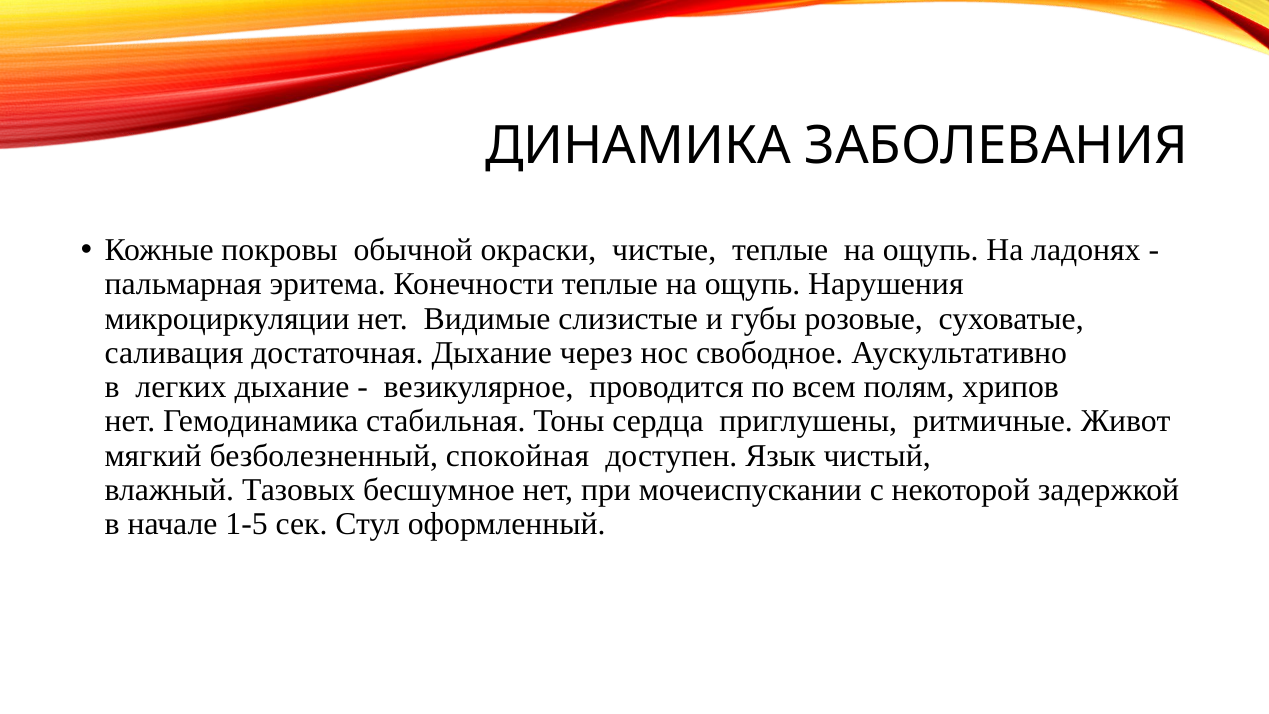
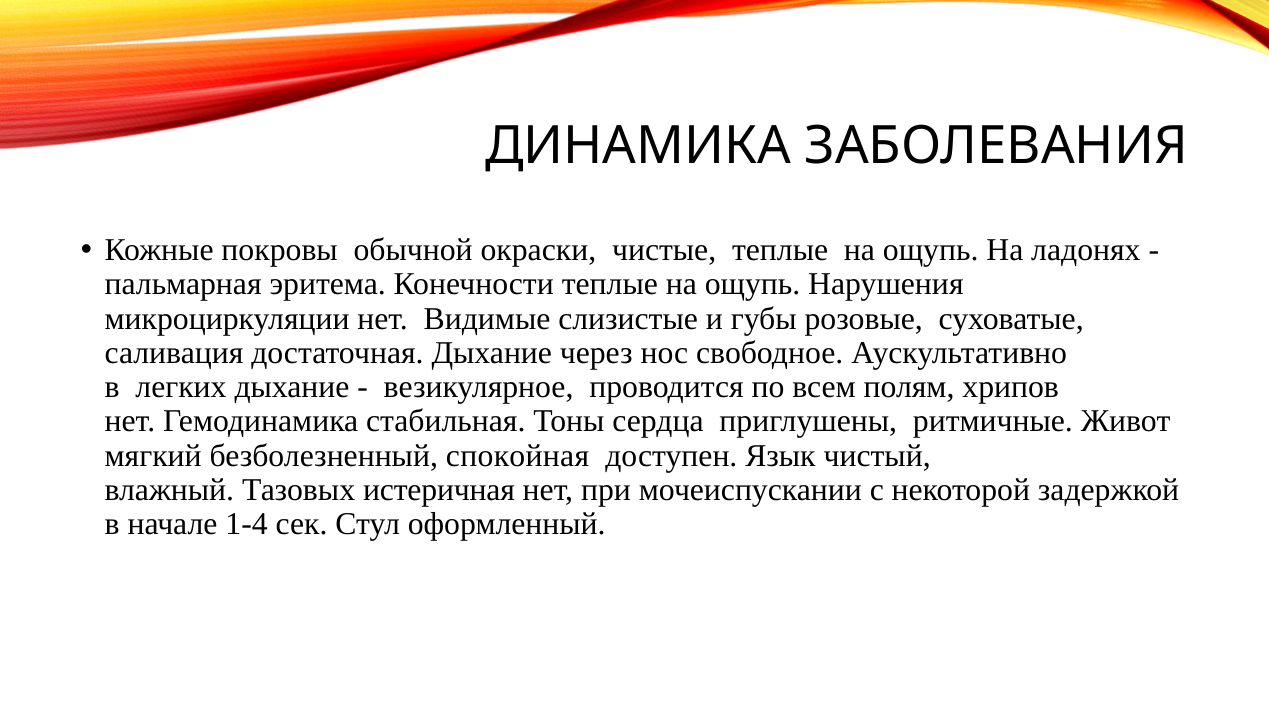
бесшумное: бесшумное -> истеричная
1-5: 1-5 -> 1-4
